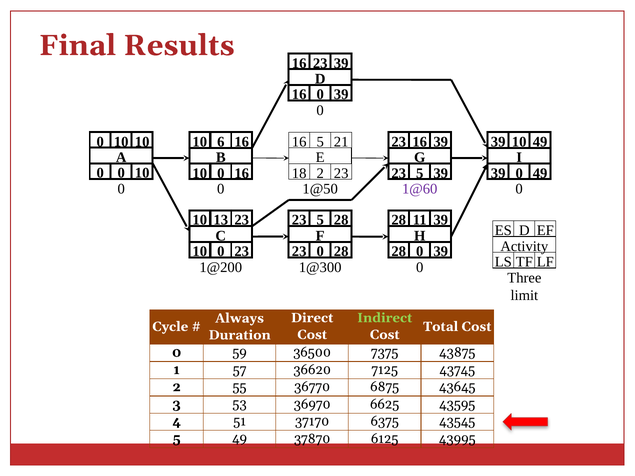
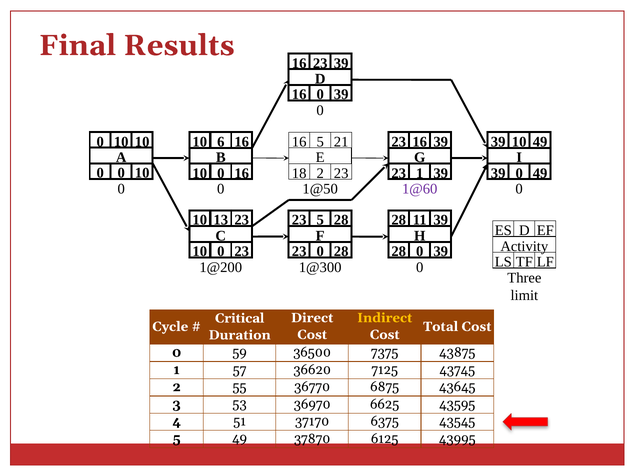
5 at (420, 173): 5 -> 1
Indirect colour: light green -> yellow
Always: Always -> Critical
